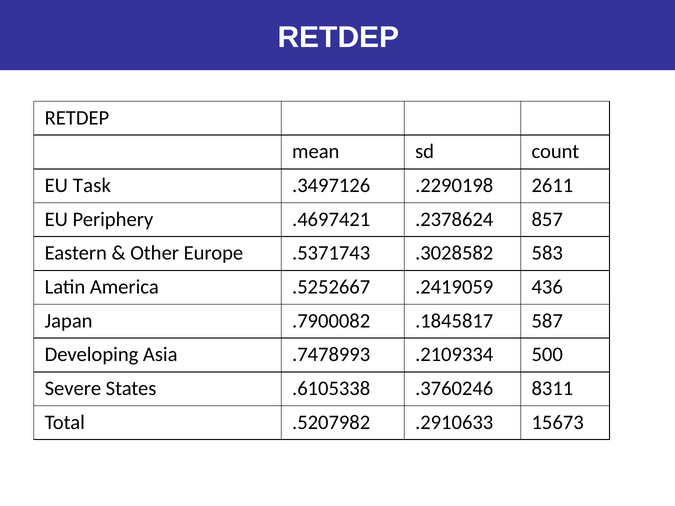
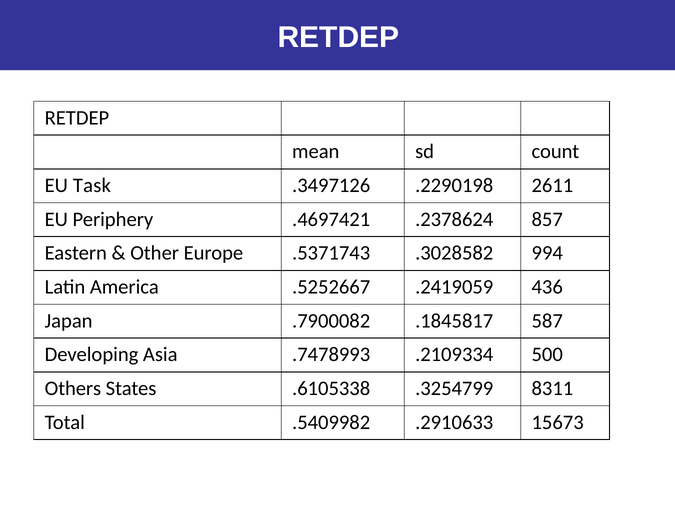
583: 583 -> 994
Severe: Severe -> Others
.3760246: .3760246 -> .3254799
.5207982: .5207982 -> .5409982
